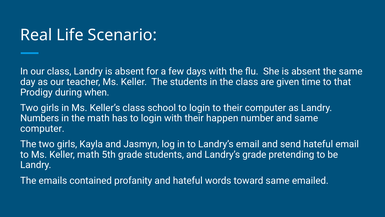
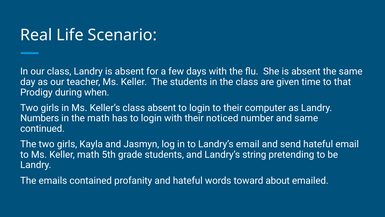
class school: school -> absent
happen: happen -> noticed
computer at (42, 128): computer -> continued
Landry’s grade: grade -> string
toward same: same -> about
